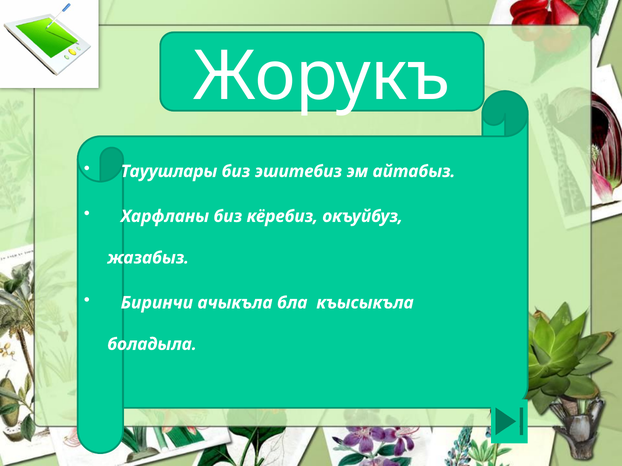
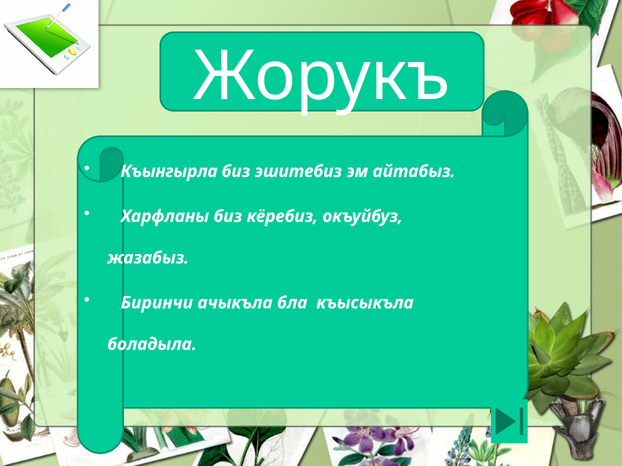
Тауушлары: Тауушлары -> Къынгырла
